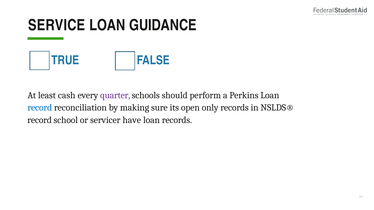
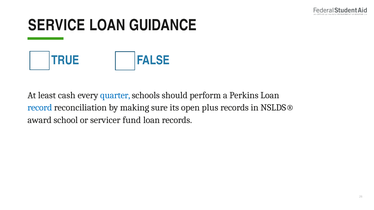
quarter colour: purple -> blue
only: only -> plus
record at (40, 120): record -> award
have: have -> fund
